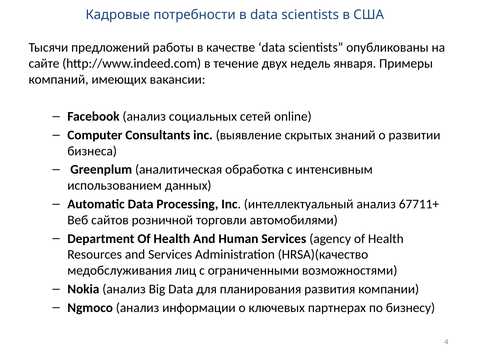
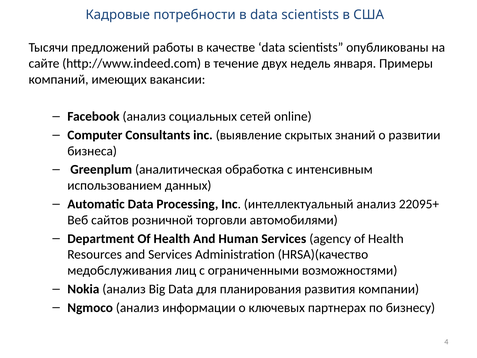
67711+: 67711+ -> 22095+
